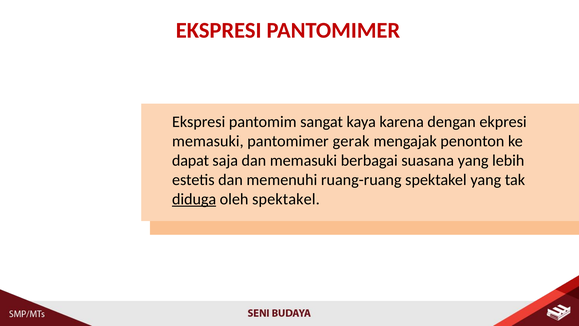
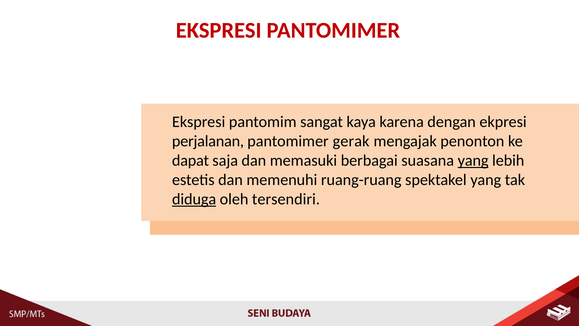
memasuki at (208, 141): memasuki -> perjalanan
yang at (473, 161) underline: none -> present
oleh spektakel: spektakel -> tersendiri
